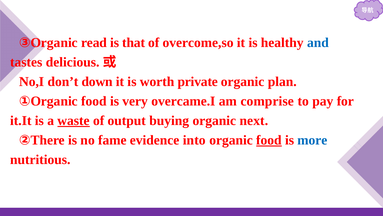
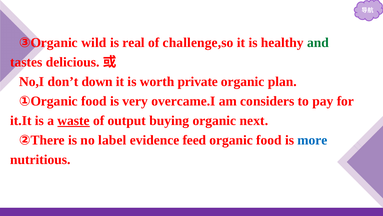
read: read -> wild
that: that -> real
overcome,so: overcome,so -> challenge,so
and colour: blue -> green
comprise: comprise -> considers
fame: fame -> label
into: into -> feed
food at (269, 140) underline: present -> none
